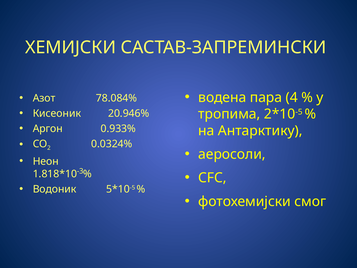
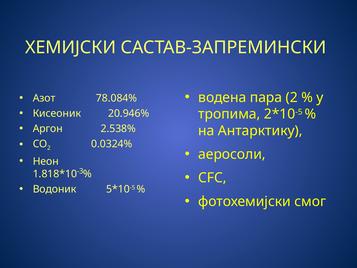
пара 4: 4 -> 2
0.933%: 0.933% -> 2.538%
